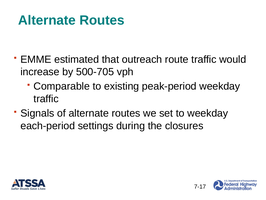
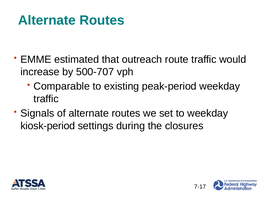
500-705: 500-705 -> 500-707
each-period: each-period -> kiosk-period
